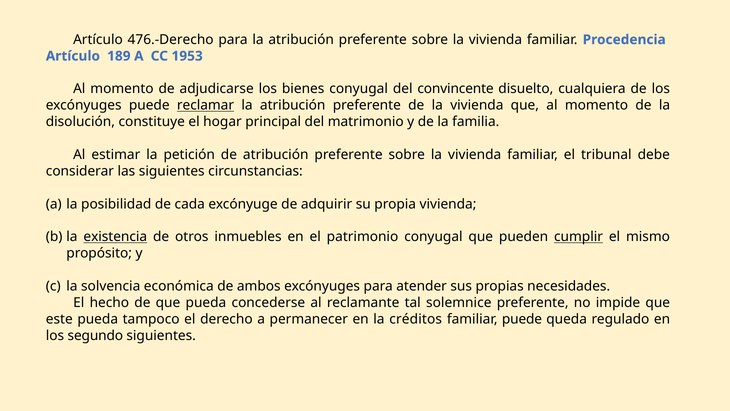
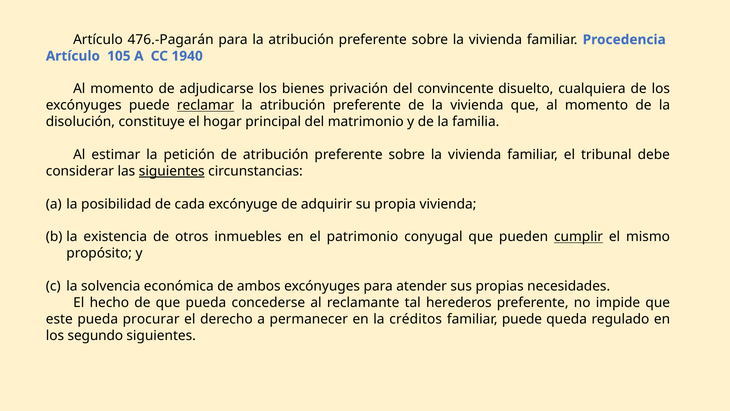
476.-Derecho: 476.-Derecho -> 476.-Pagarán
189: 189 -> 105
1953: 1953 -> 1940
bienes conyugal: conyugal -> privación
siguientes at (172, 171) underline: none -> present
existencia underline: present -> none
solemnice: solemnice -> herederos
tampoco: tampoco -> procurar
